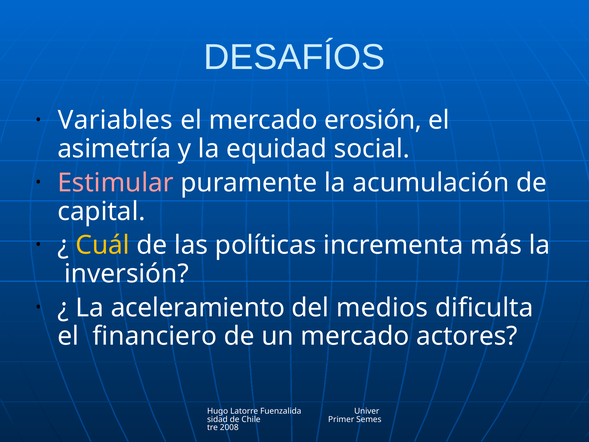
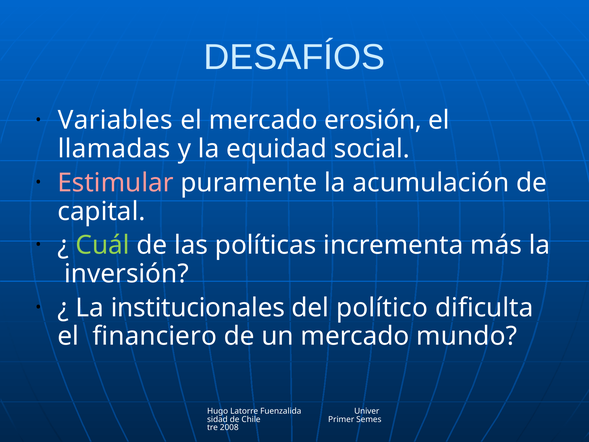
asimetría: asimetría -> llamadas
Cuál colour: yellow -> light green
aceleramiento: aceleramiento -> institucionales
medios: medios -> político
actores: actores -> mundo
